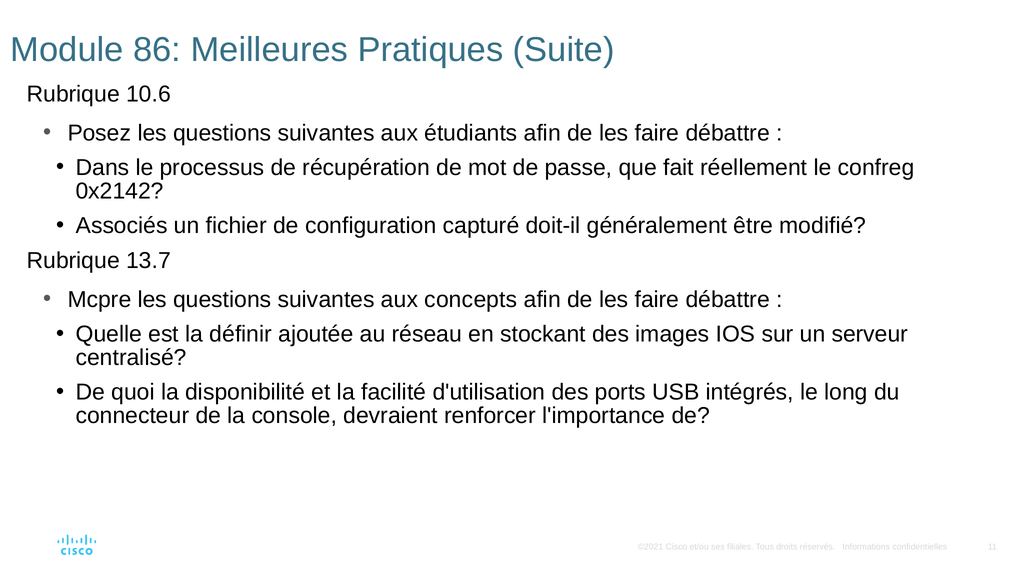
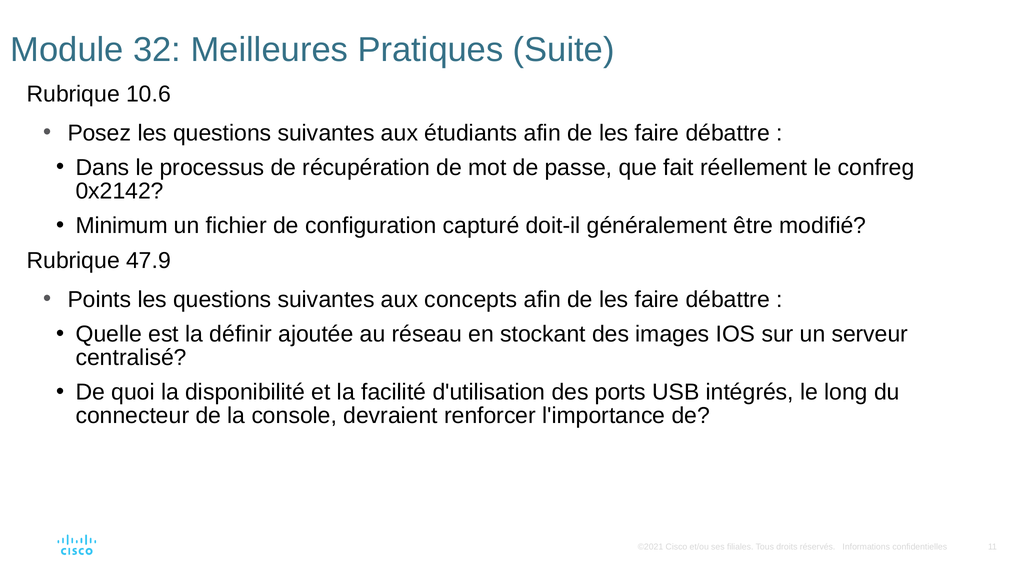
86: 86 -> 32
Associés: Associés -> Minimum
13.7: 13.7 -> 47.9
Mcpre: Mcpre -> Points
